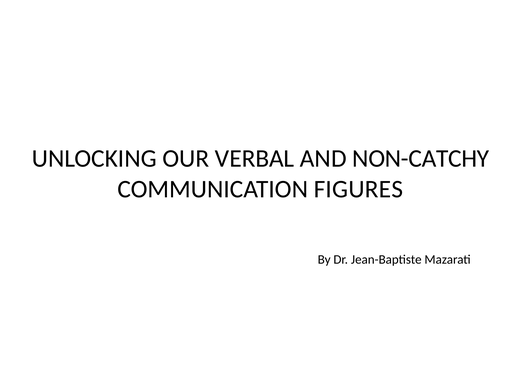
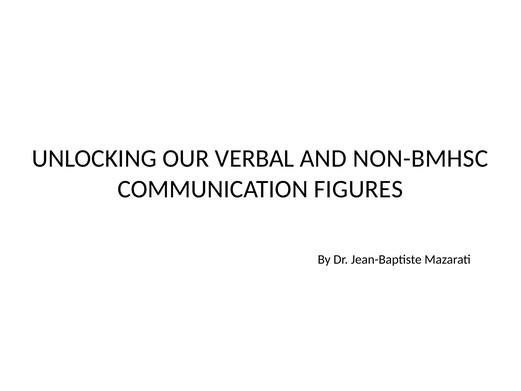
NON-CATCHY: NON-CATCHY -> NON-BMHSC
